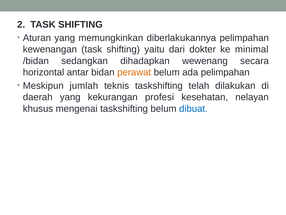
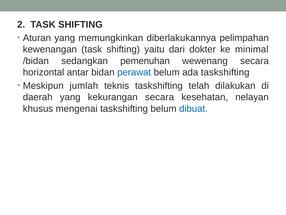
dihadapkan: dihadapkan -> pemenuhan
perawat colour: orange -> blue
ada pelimpahan: pelimpahan -> taskshifting
kekurangan profesi: profesi -> secara
